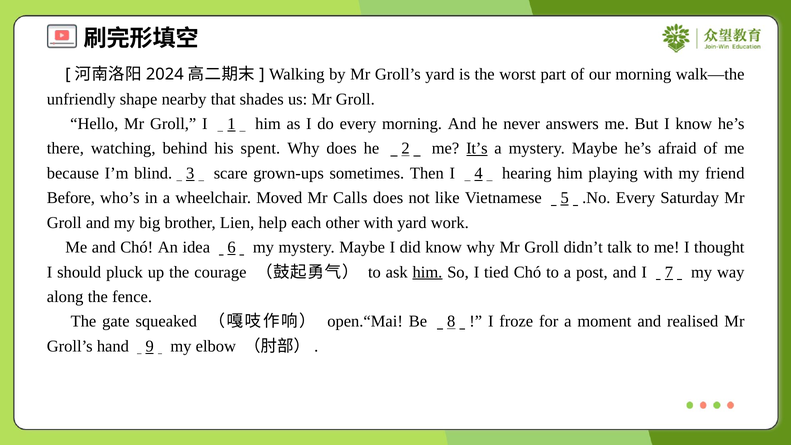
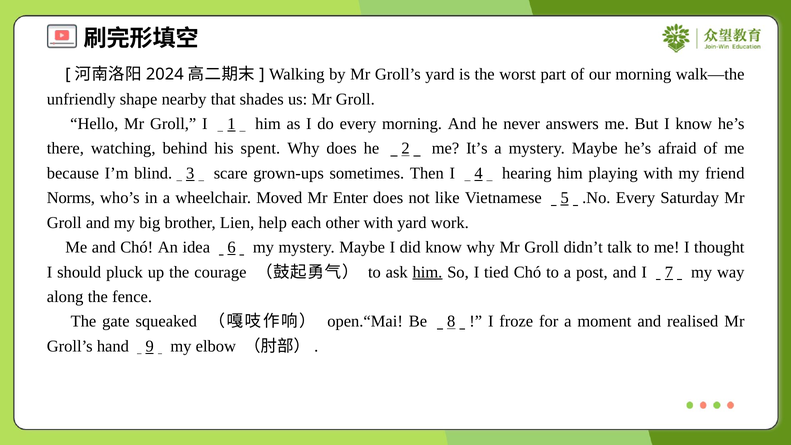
It’s underline: present -> none
Before: Before -> Norms
Calls: Calls -> Enter
